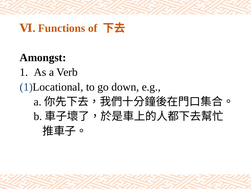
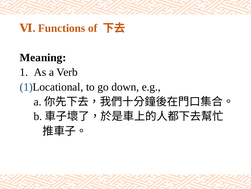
Amongst: Amongst -> Meaning
